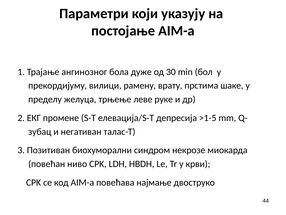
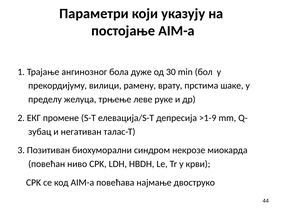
>1-5: >1-5 -> >1-9
